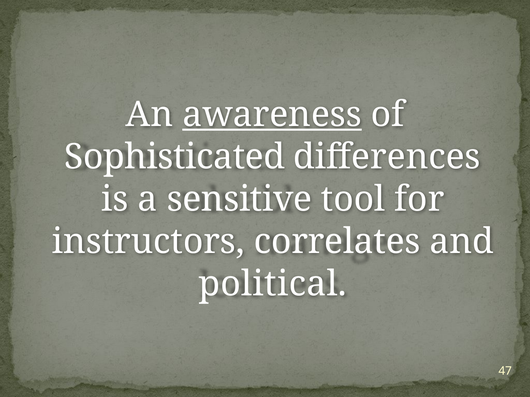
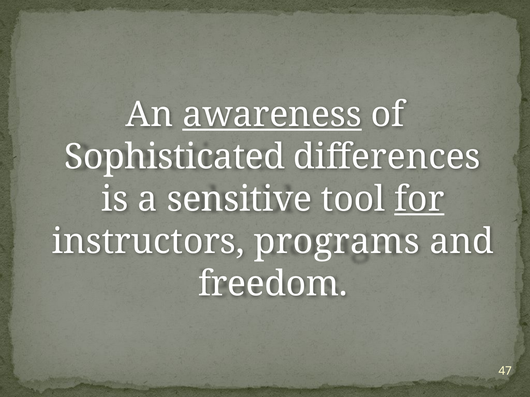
for underline: none -> present
correlates: correlates -> programs
political: political -> freedom
